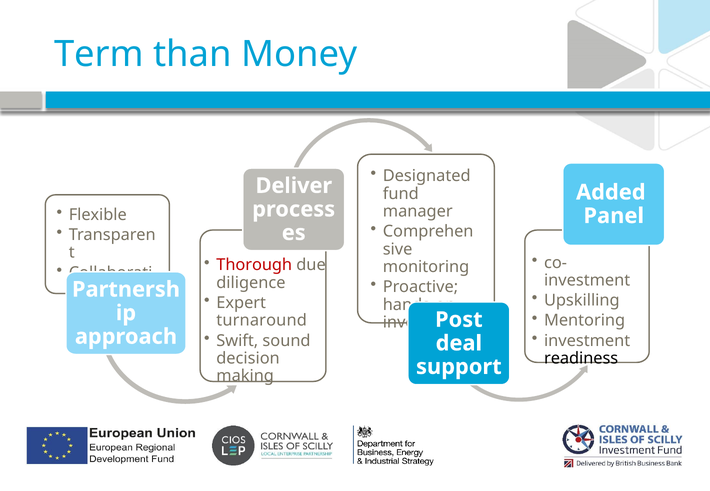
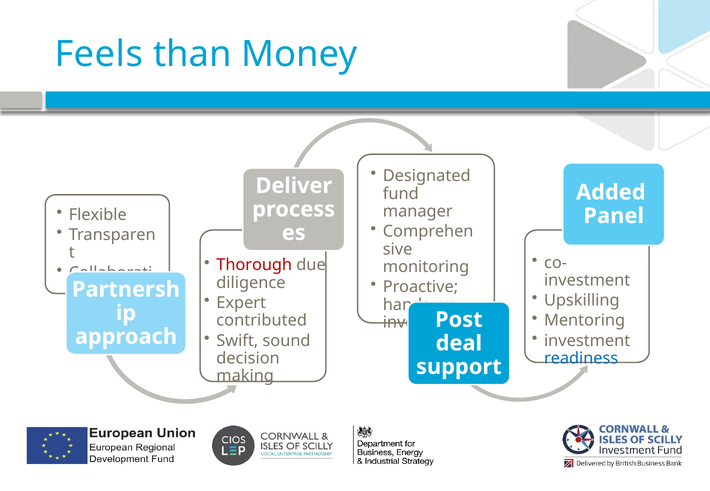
Term: Term -> Feels
turnaround: turnaround -> contributed
readiness colour: black -> blue
